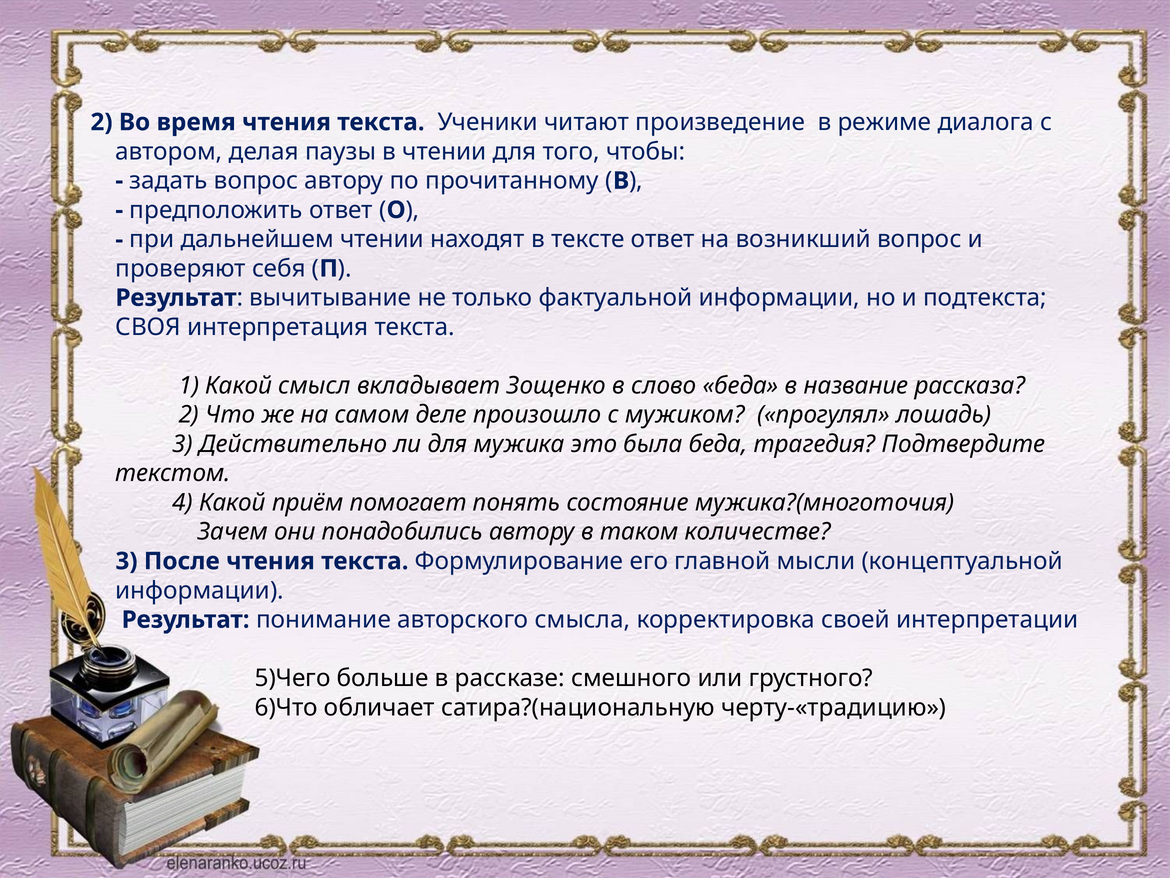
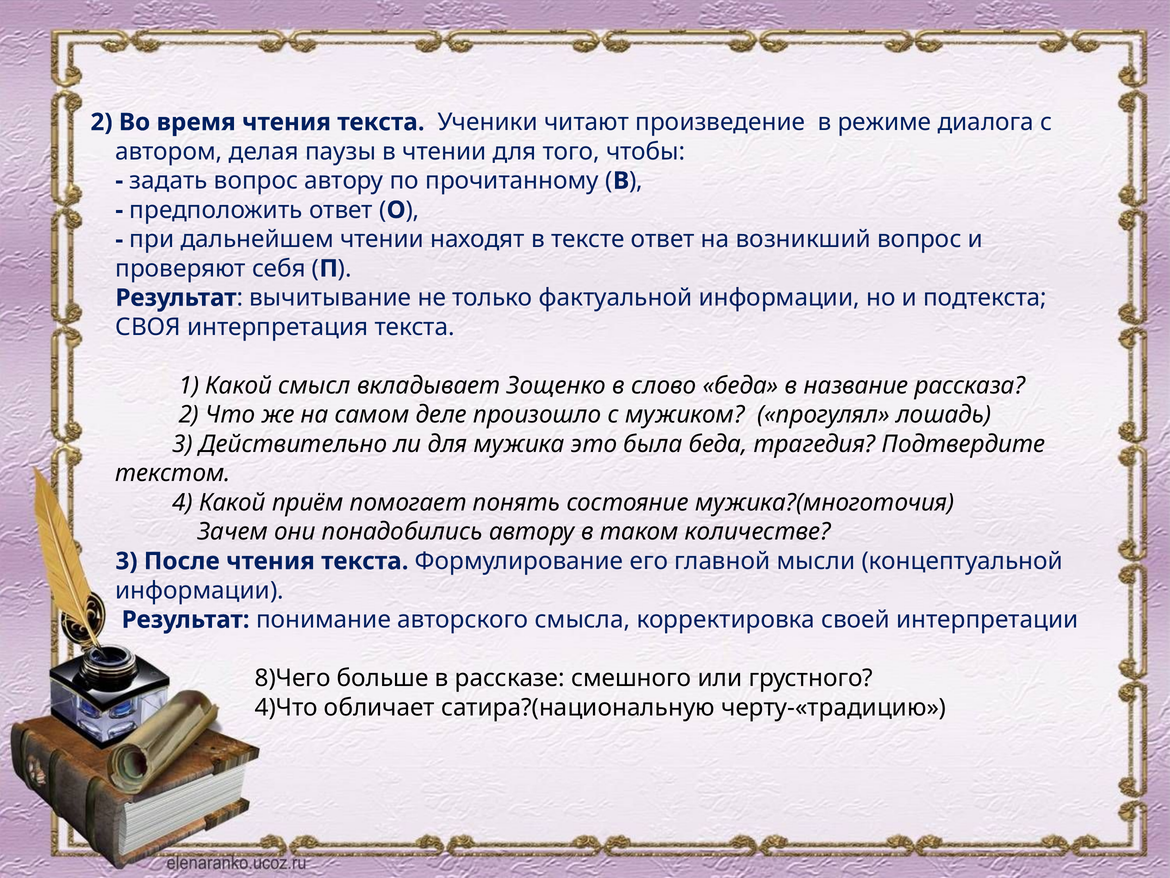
5)Чего: 5)Чего -> 8)Чего
6)Что: 6)Что -> 4)Что
